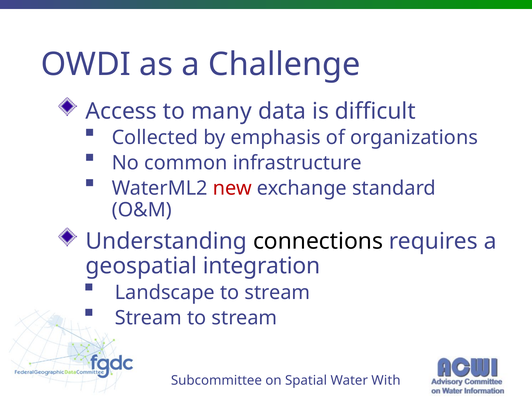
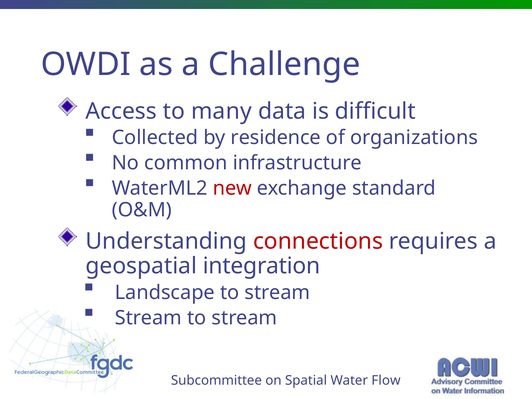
emphasis: emphasis -> residence
connections colour: black -> red
With: With -> Flow
